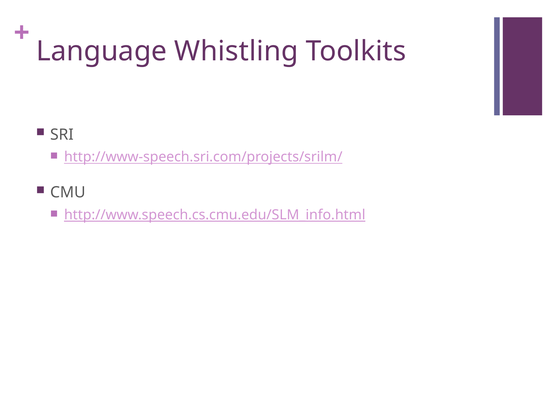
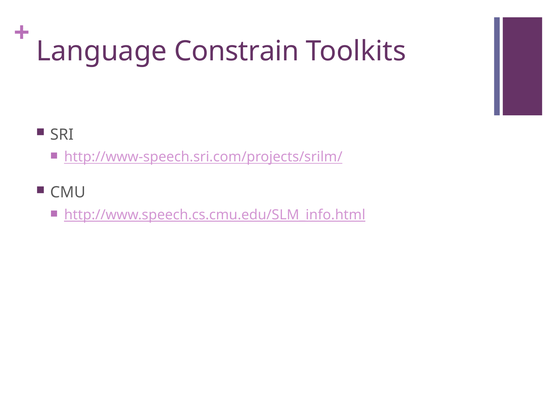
Whistling: Whistling -> Constrain
